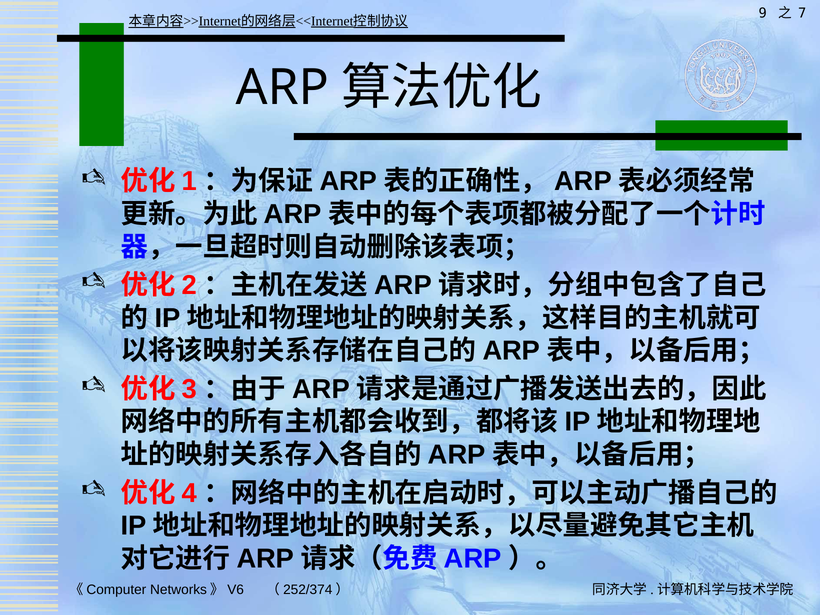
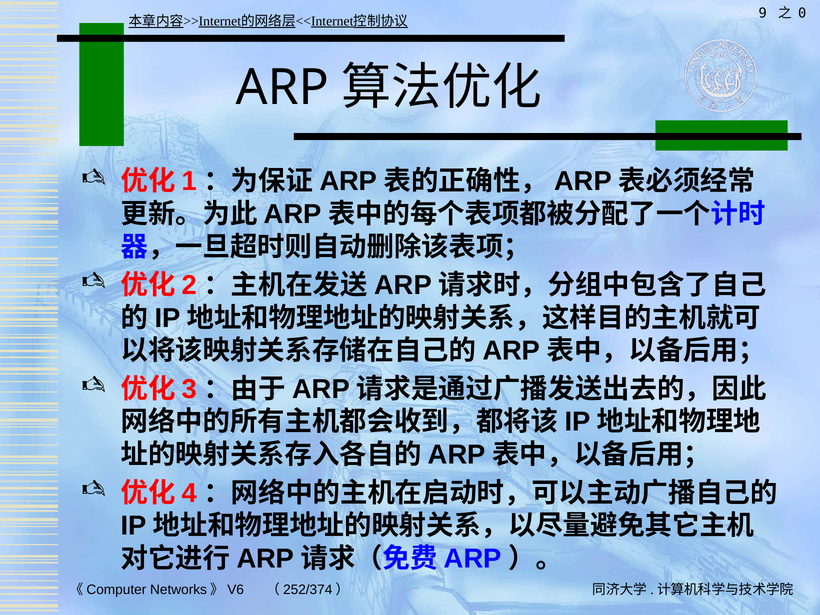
7: 7 -> 0
